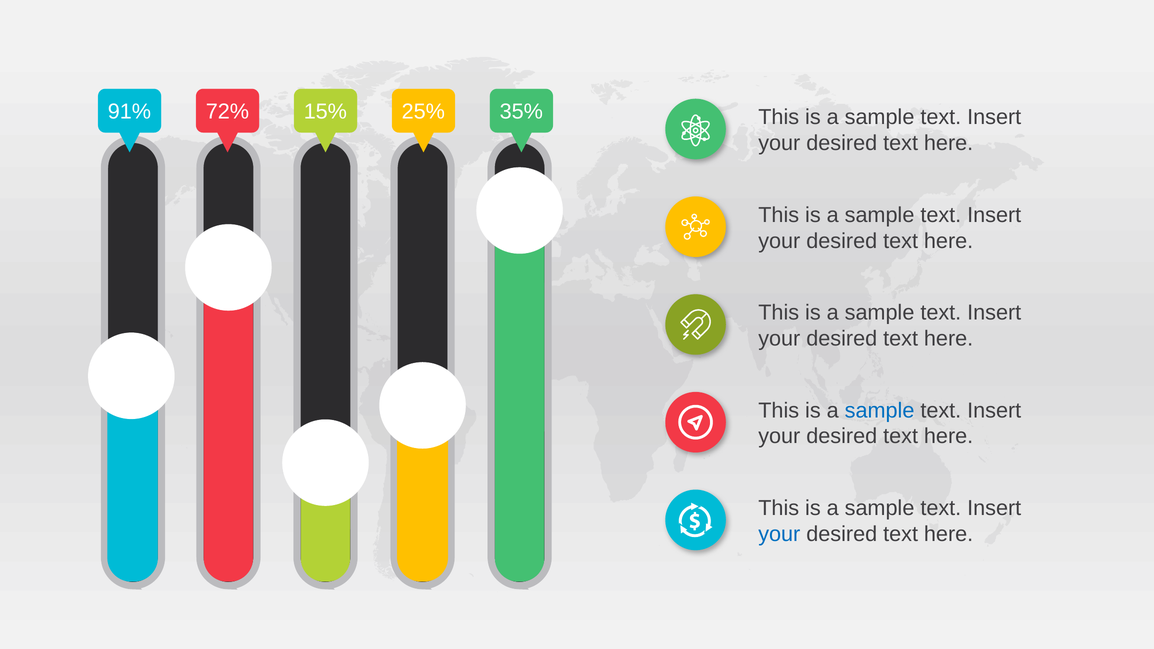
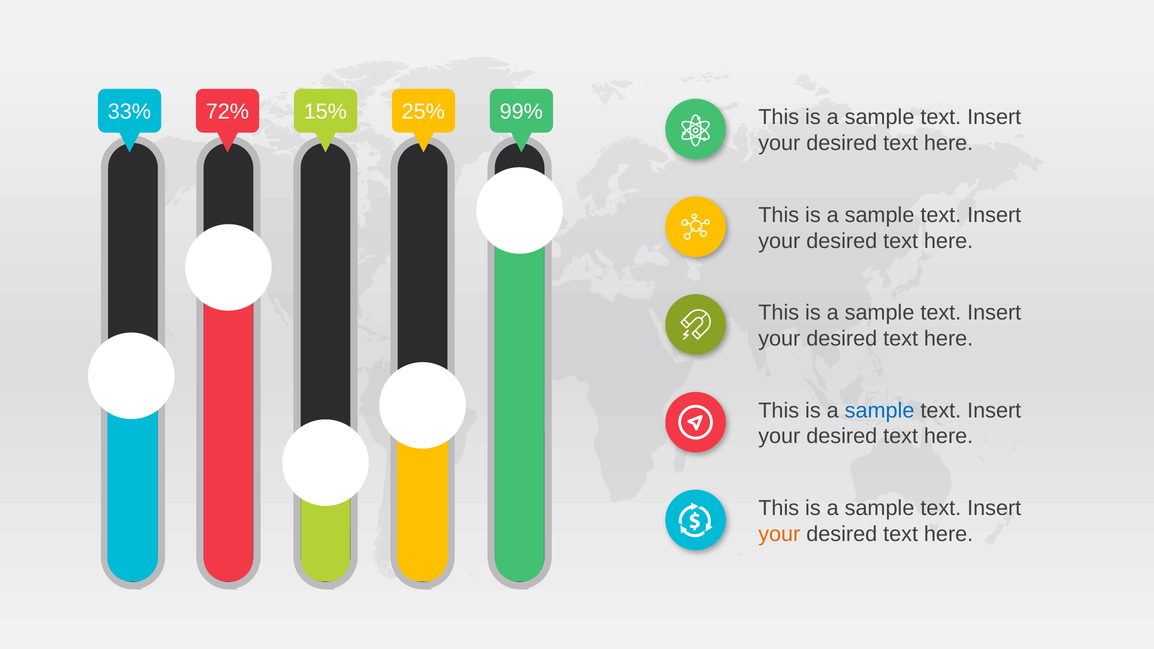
91%: 91% -> 33%
35%: 35% -> 99%
your at (779, 534) colour: blue -> orange
